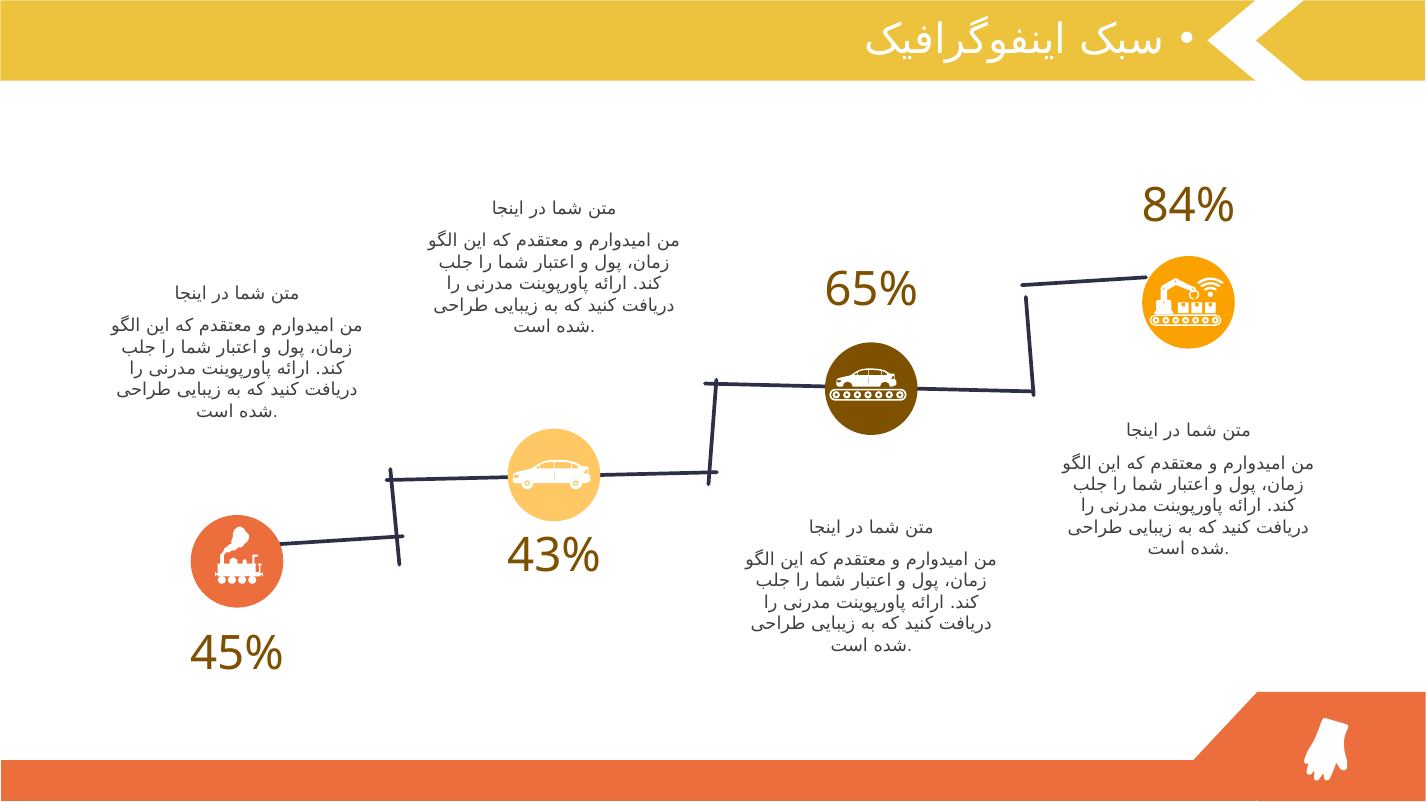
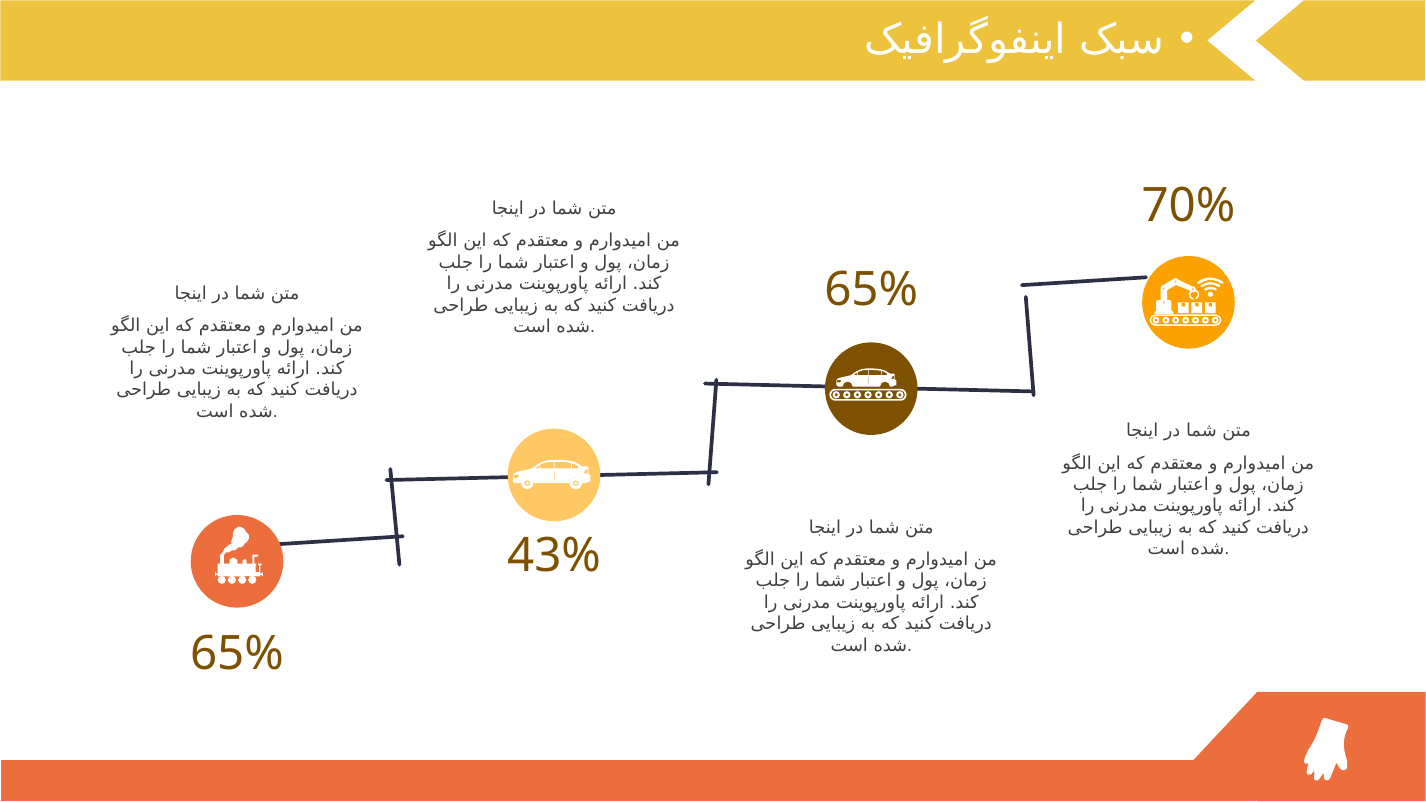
84%: 84% -> 70%
45% at (237, 654): 45% -> 65%
